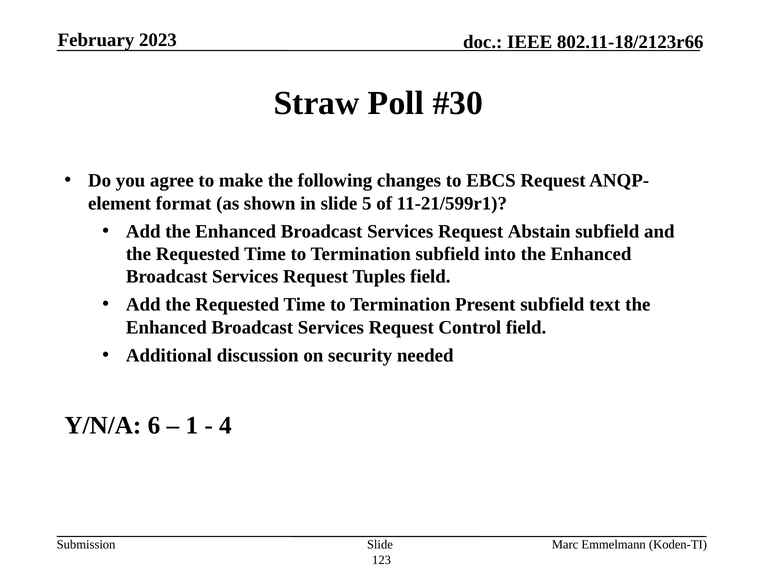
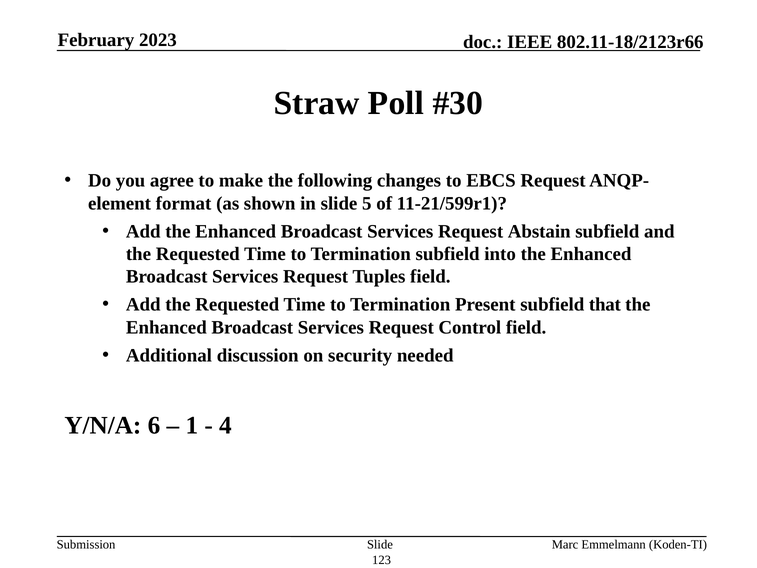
text: text -> that
